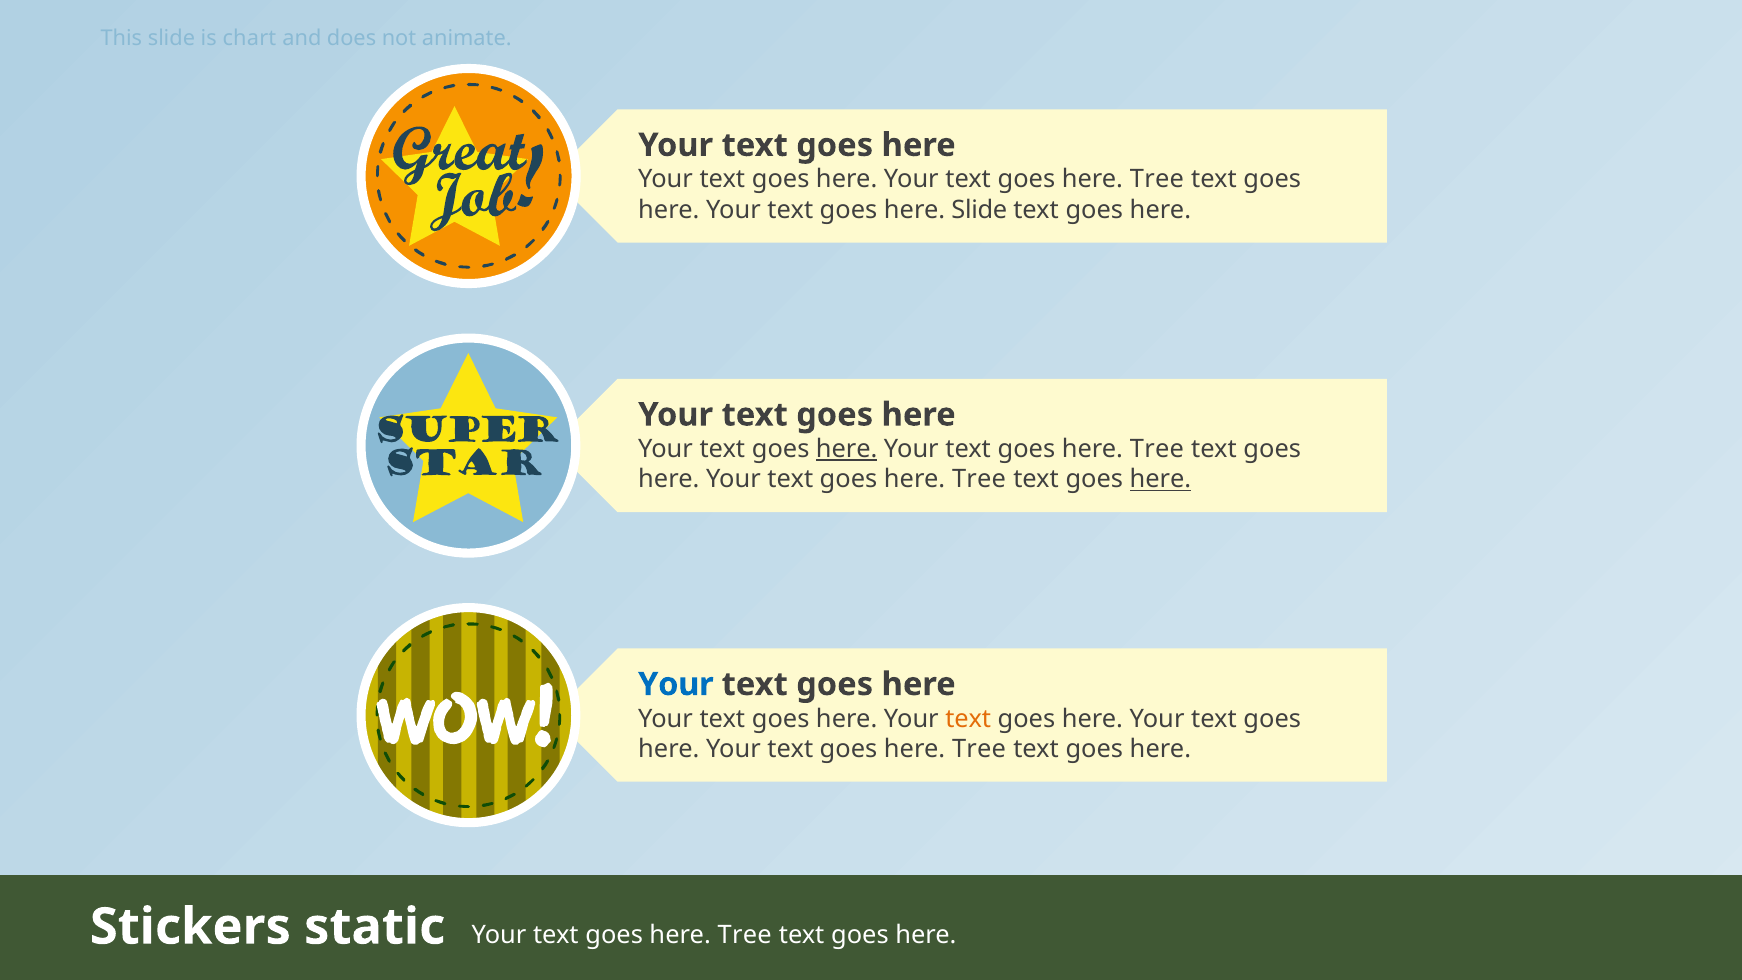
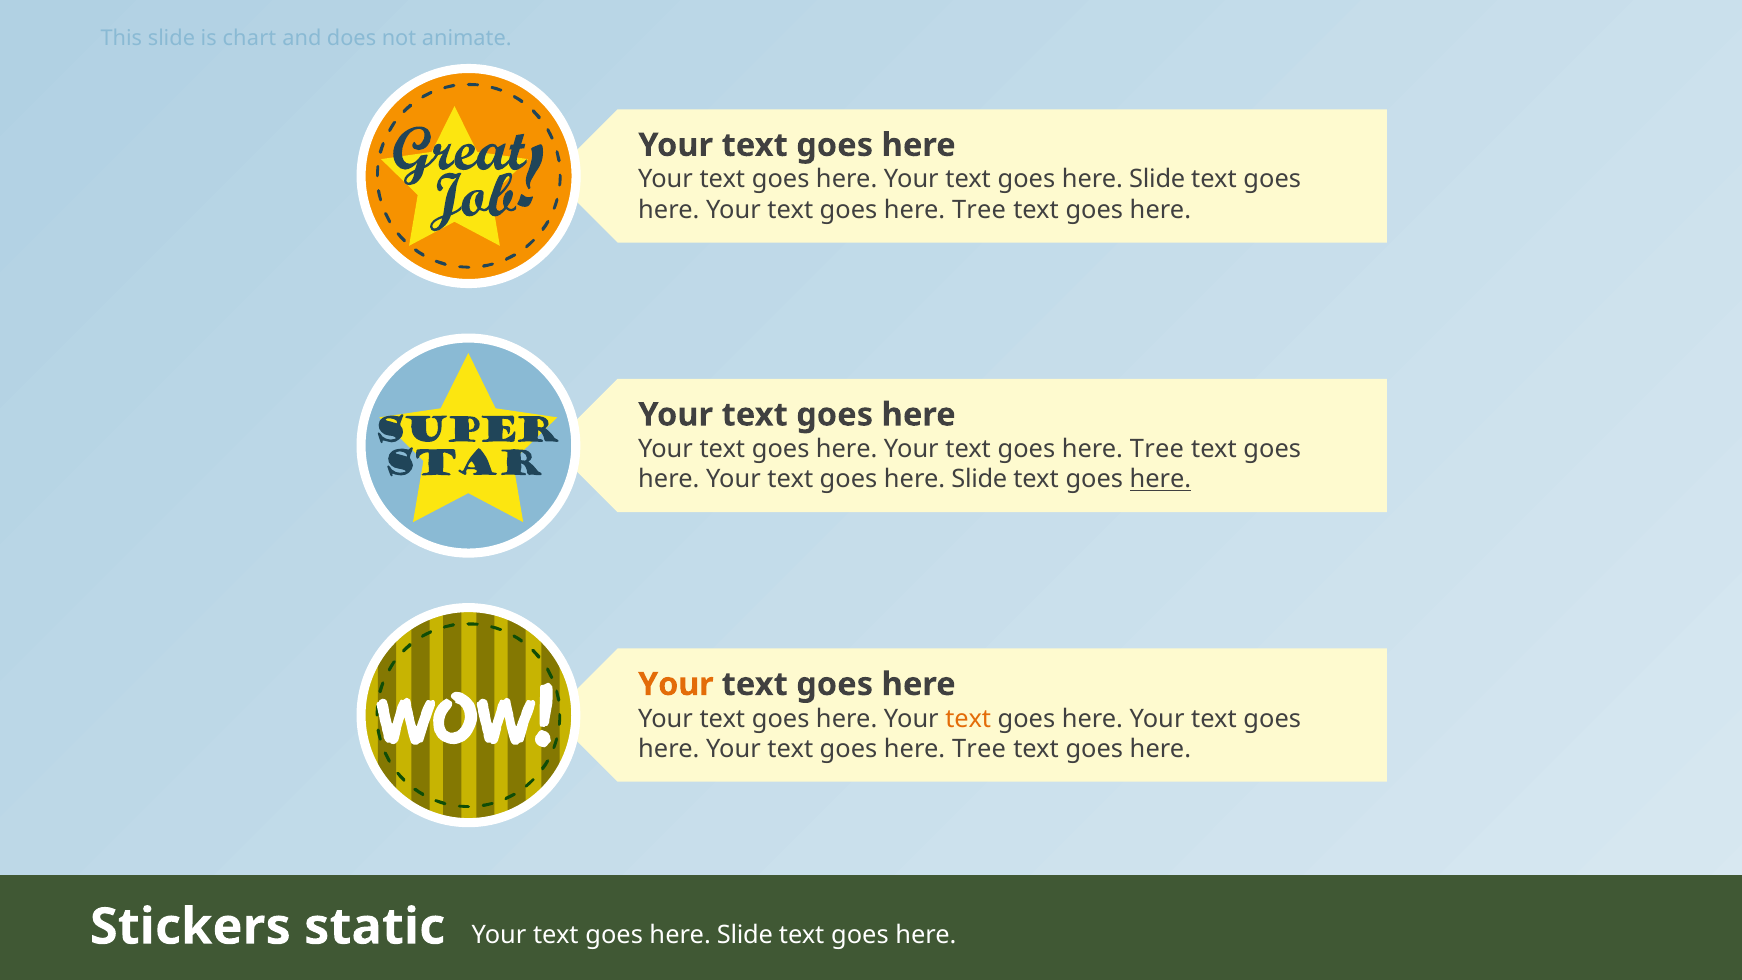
Tree at (1157, 180): Tree -> Slide
Slide at (979, 210): Slide -> Tree
here at (847, 449) underline: present -> none
Tree at (979, 480): Tree -> Slide
Your at (676, 684) colour: blue -> orange
Tree at (745, 935): Tree -> Slide
